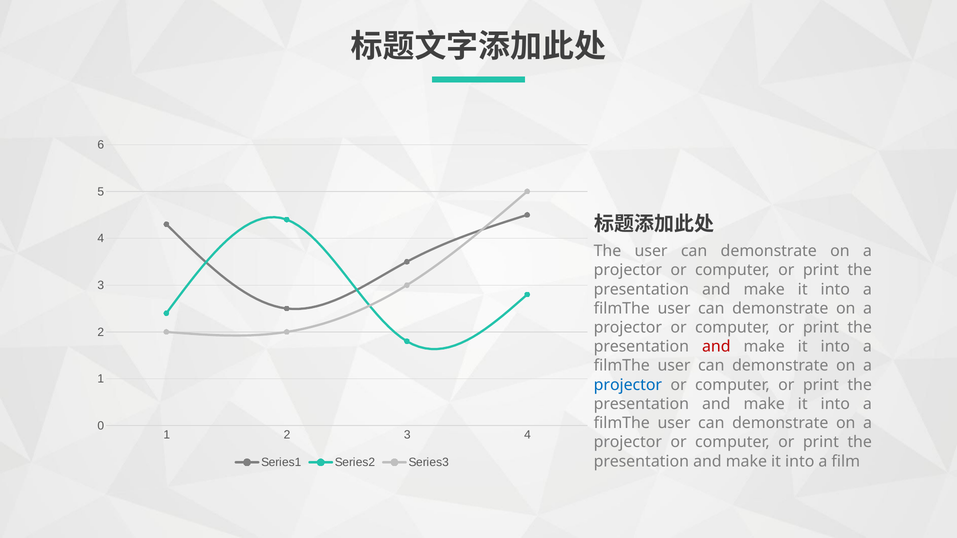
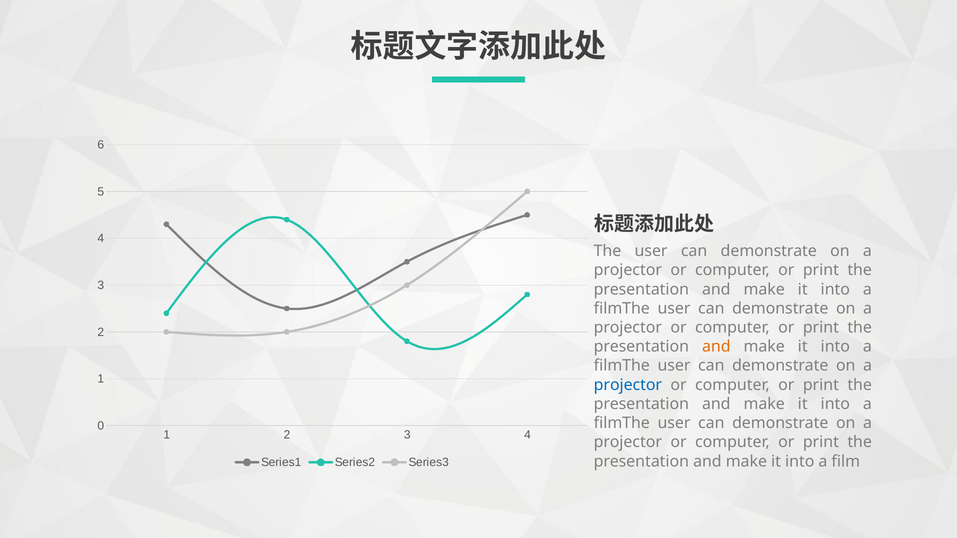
and at (716, 347) colour: red -> orange
